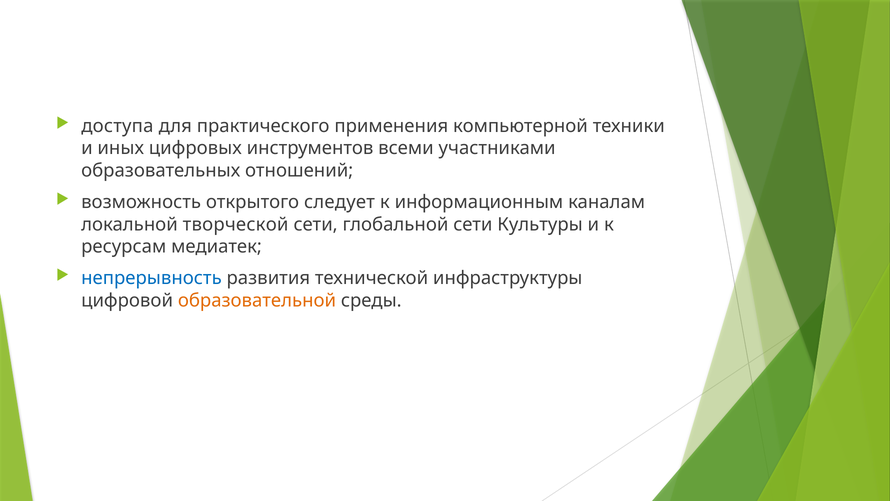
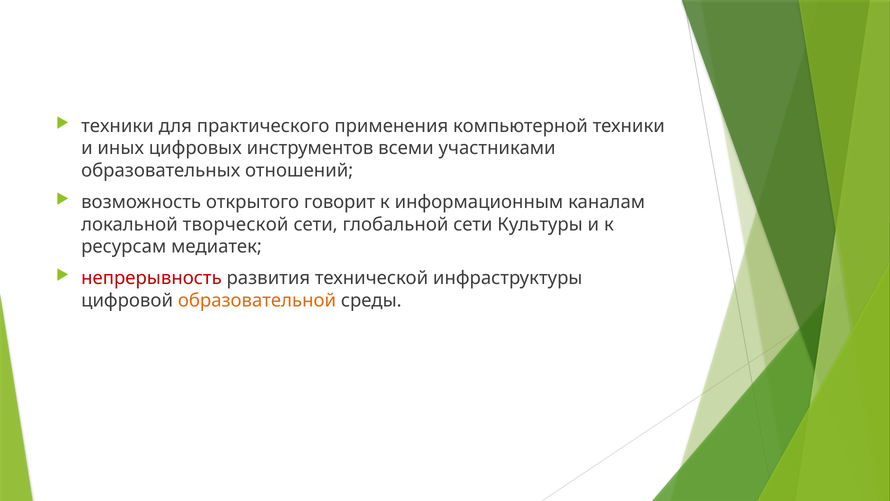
доступа at (117, 126): доступа -> техники
следует: следует -> говорит
непрерывность colour: blue -> red
